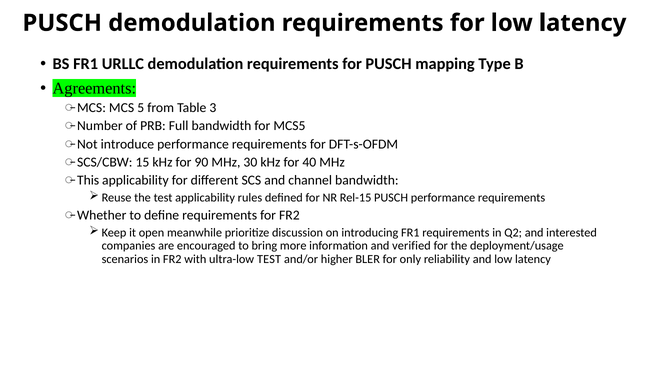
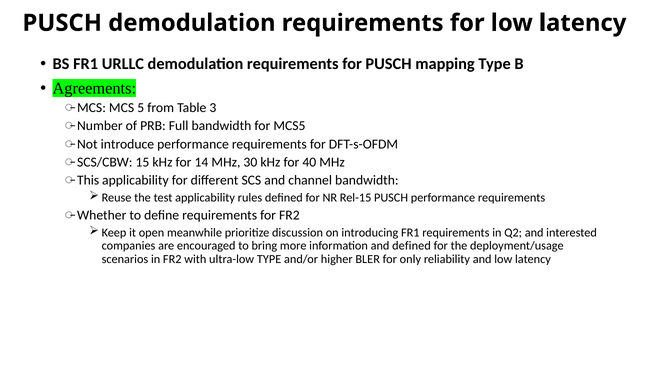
90: 90 -> 14
and verified: verified -> defined
ultra-low TEST: TEST -> TYPE
